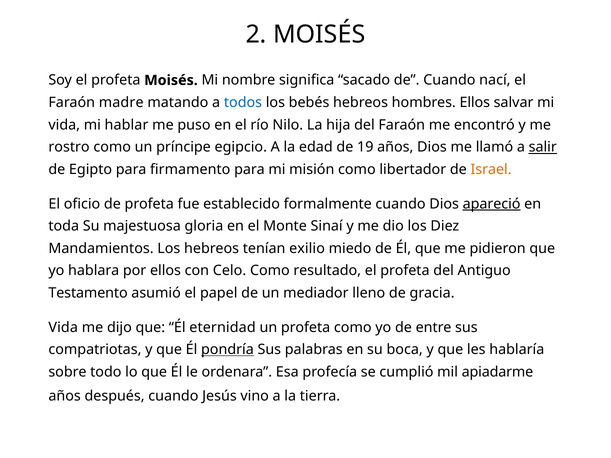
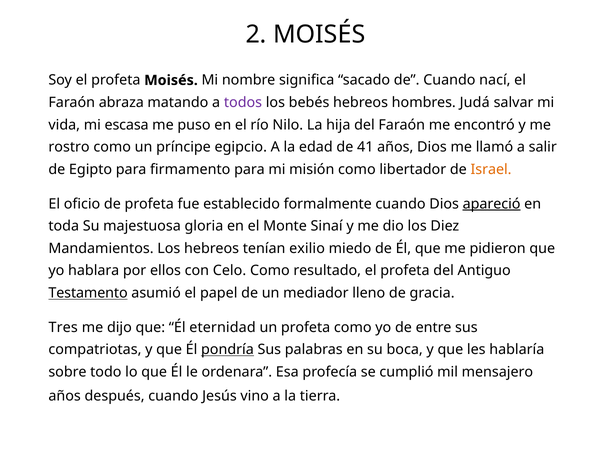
madre: madre -> abraza
todos colour: blue -> purple
hombres Ellos: Ellos -> Judá
hablar: hablar -> escasa
19: 19 -> 41
salir underline: present -> none
Testamento underline: none -> present
Vida at (63, 327): Vida -> Tres
apiadarme: apiadarme -> mensajero
